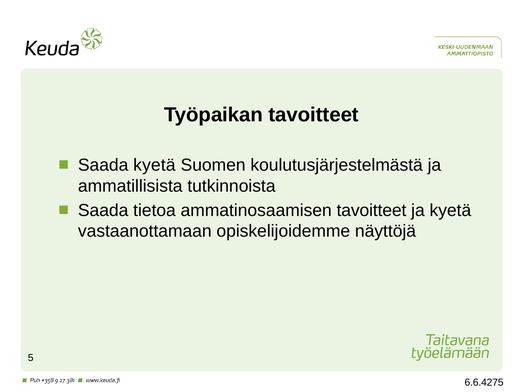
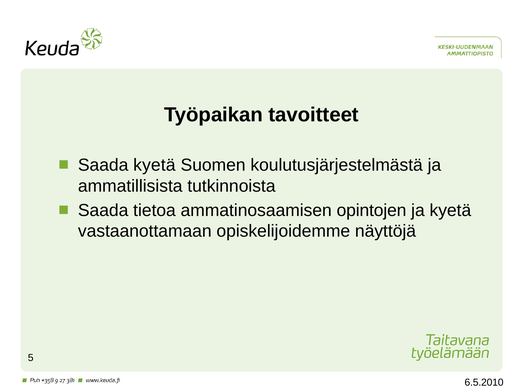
ammatinosaamisen tavoitteet: tavoitteet -> opintojen
6.6.4275: 6.6.4275 -> 6.5.2010
